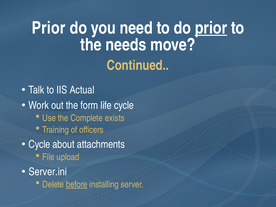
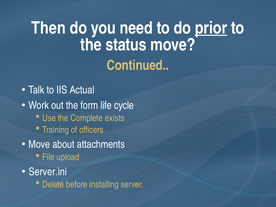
Prior at (49, 28): Prior -> Then
needs: needs -> status
Cycle at (39, 144): Cycle -> Move
before underline: present -> none
